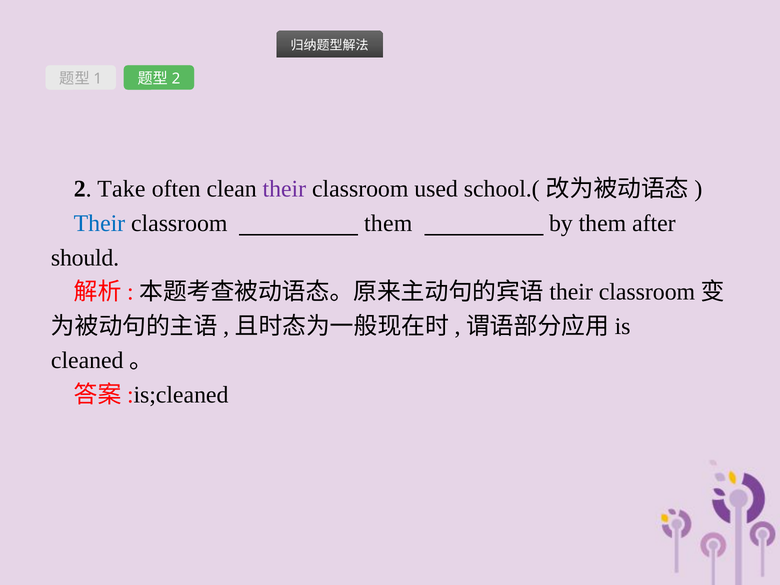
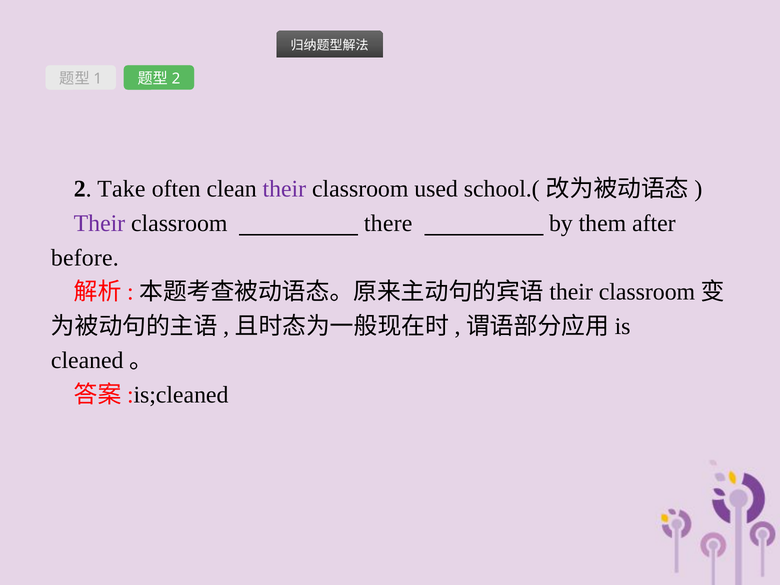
Their at (99, 223) colour: blue -> purple
classroom them: them -> there
should: should -> before
